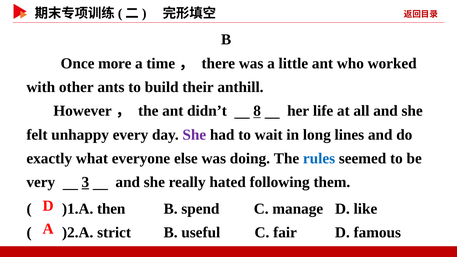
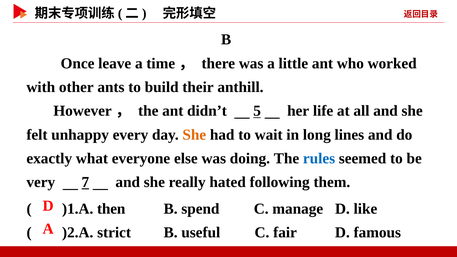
more: more -> leave
8: 8 -> 5
She at (194, 135) colour: purple -> orange
3: 3 -> 7
